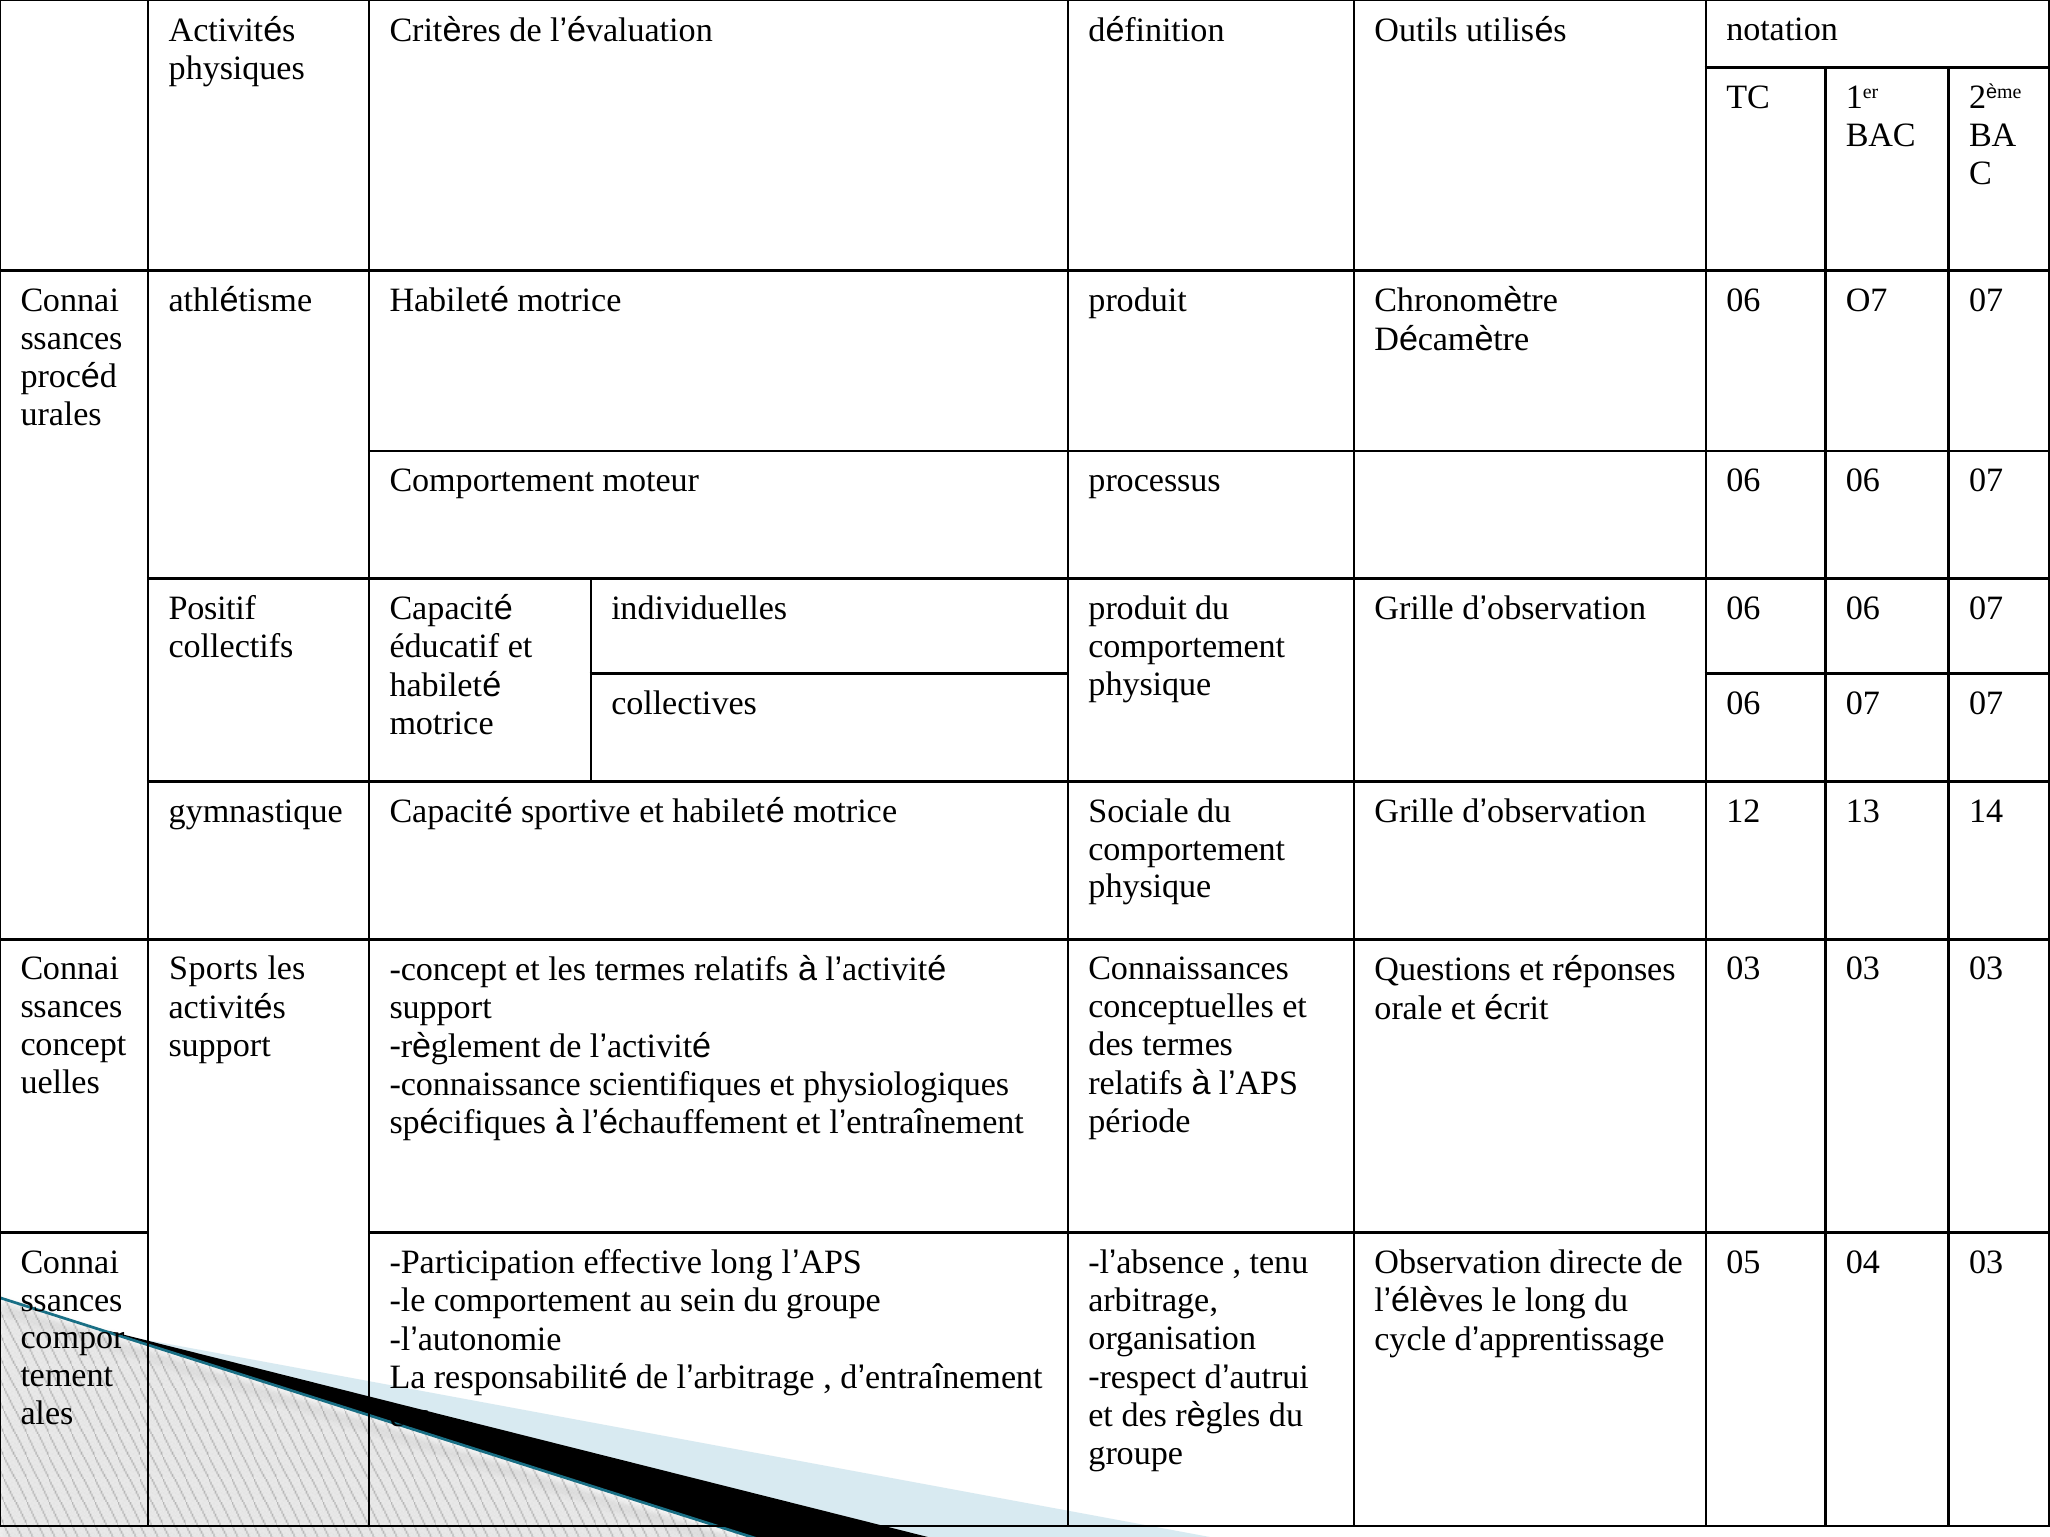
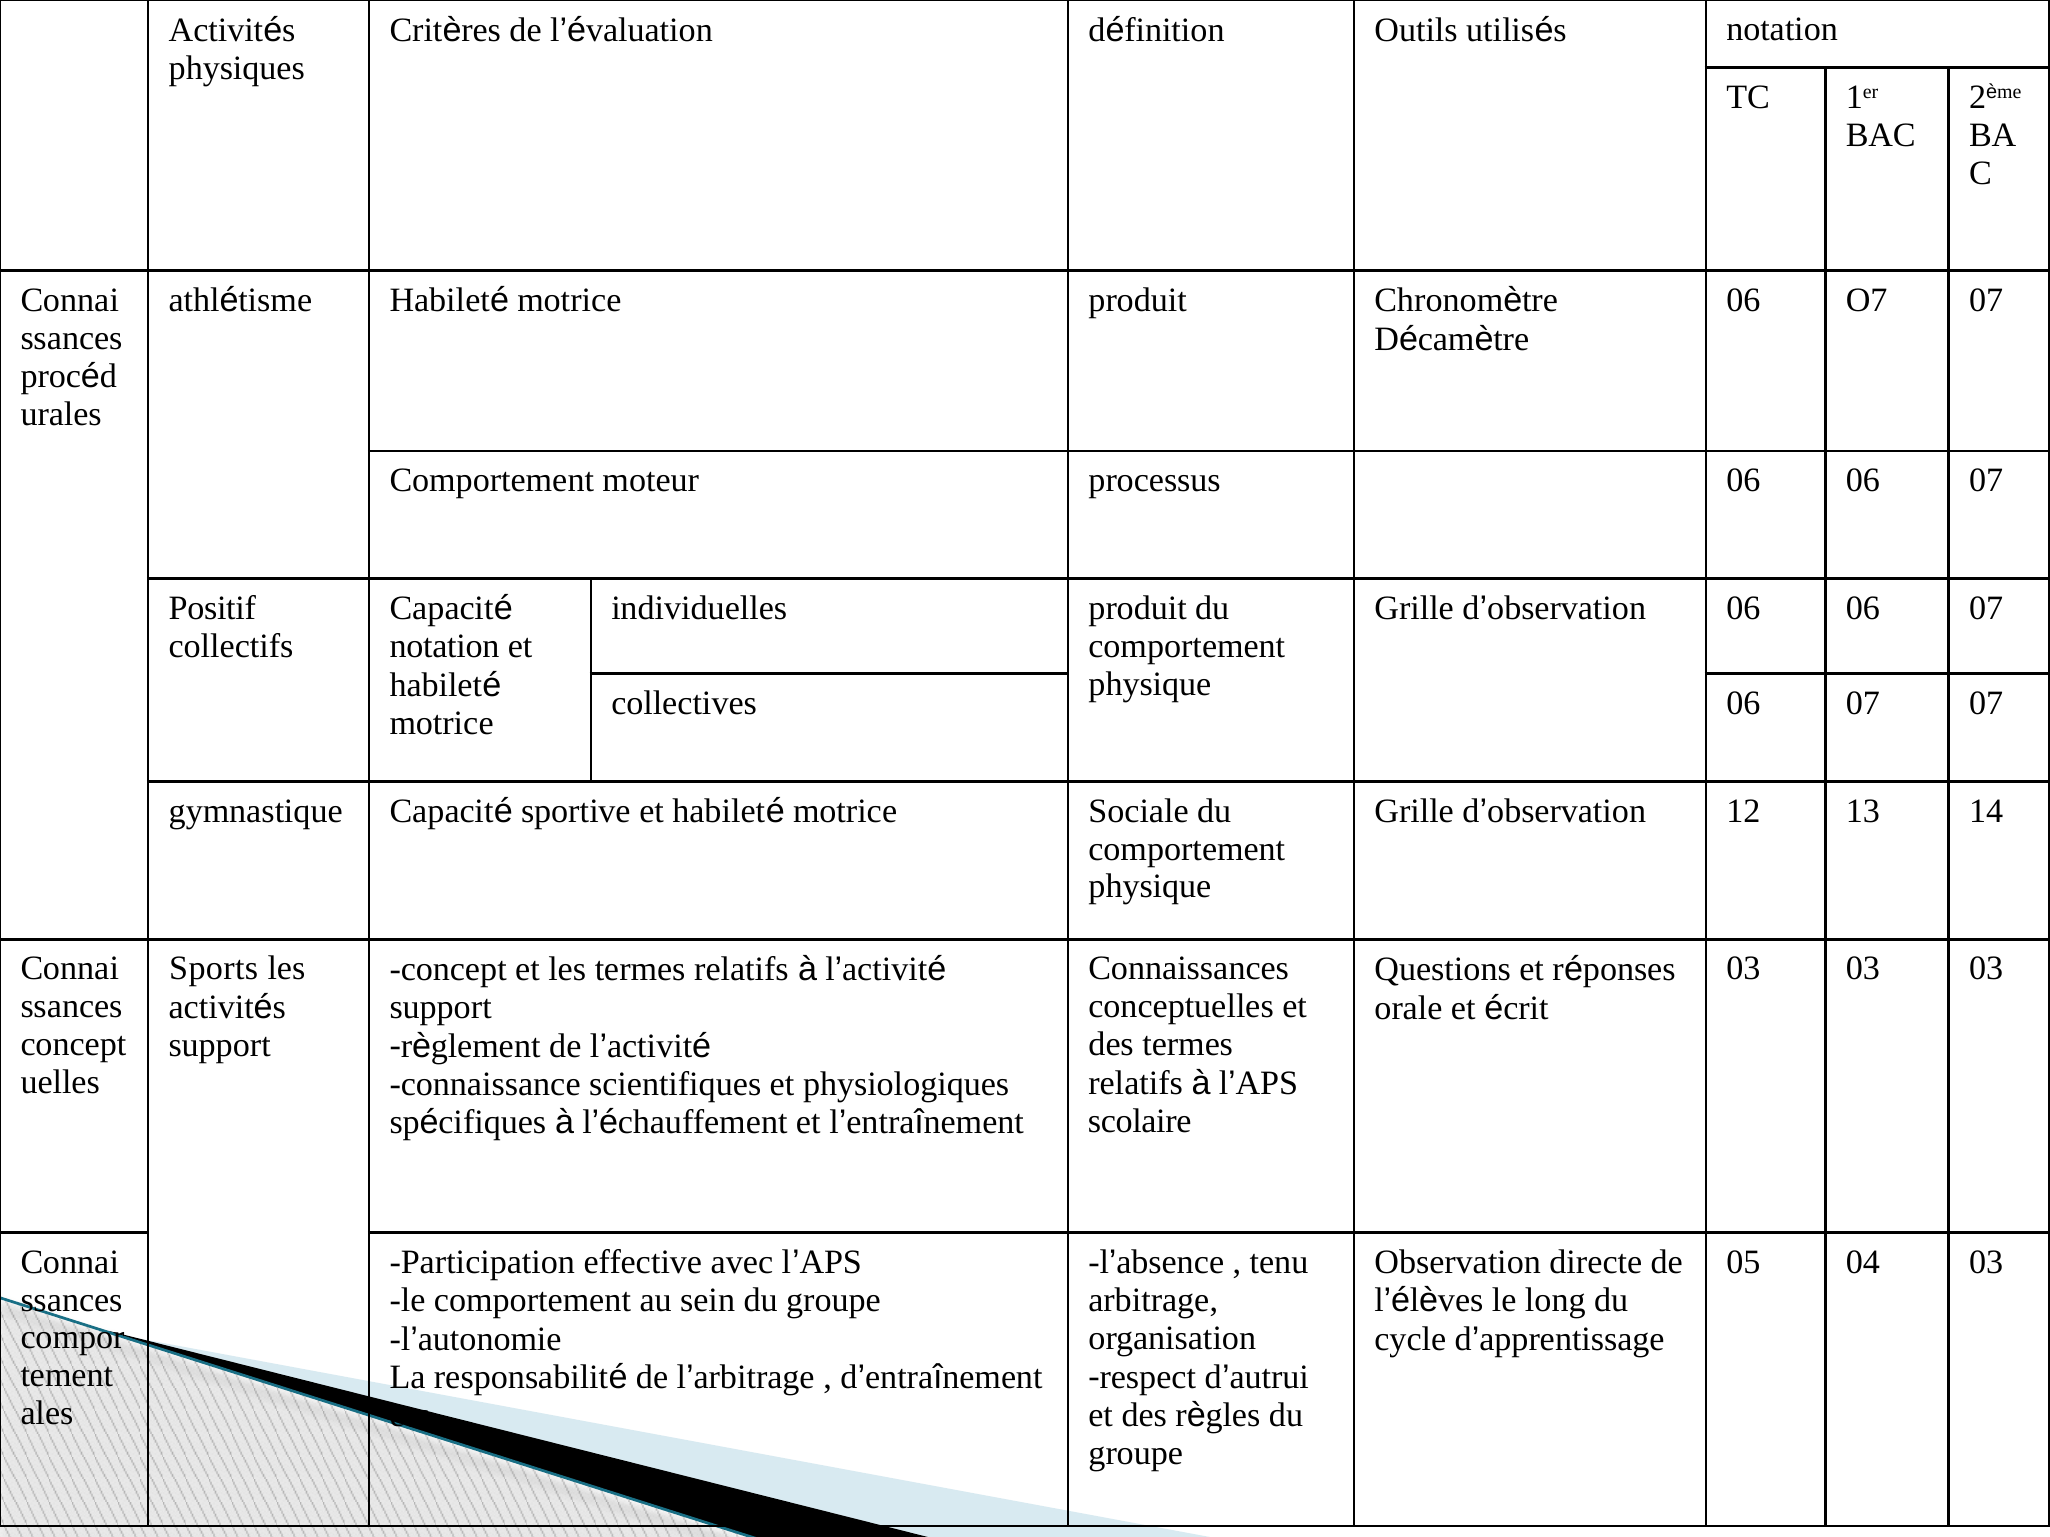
éducatif at (444, 647): éducatif -> notation
période: période -> scolaire
effective long: long -> avec
